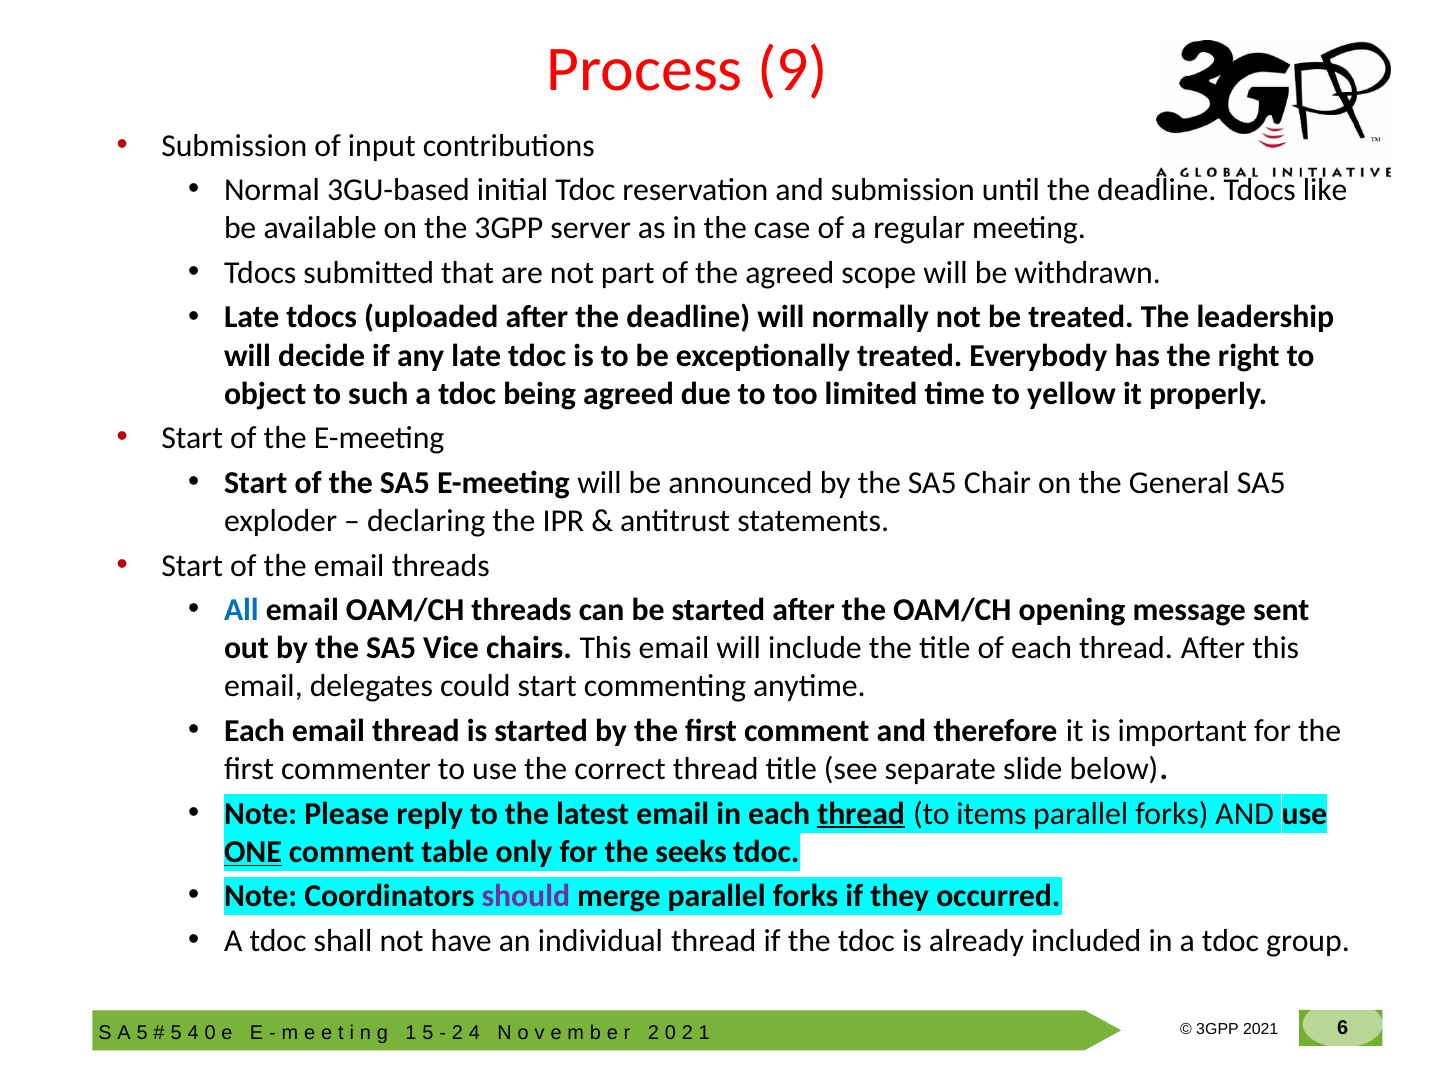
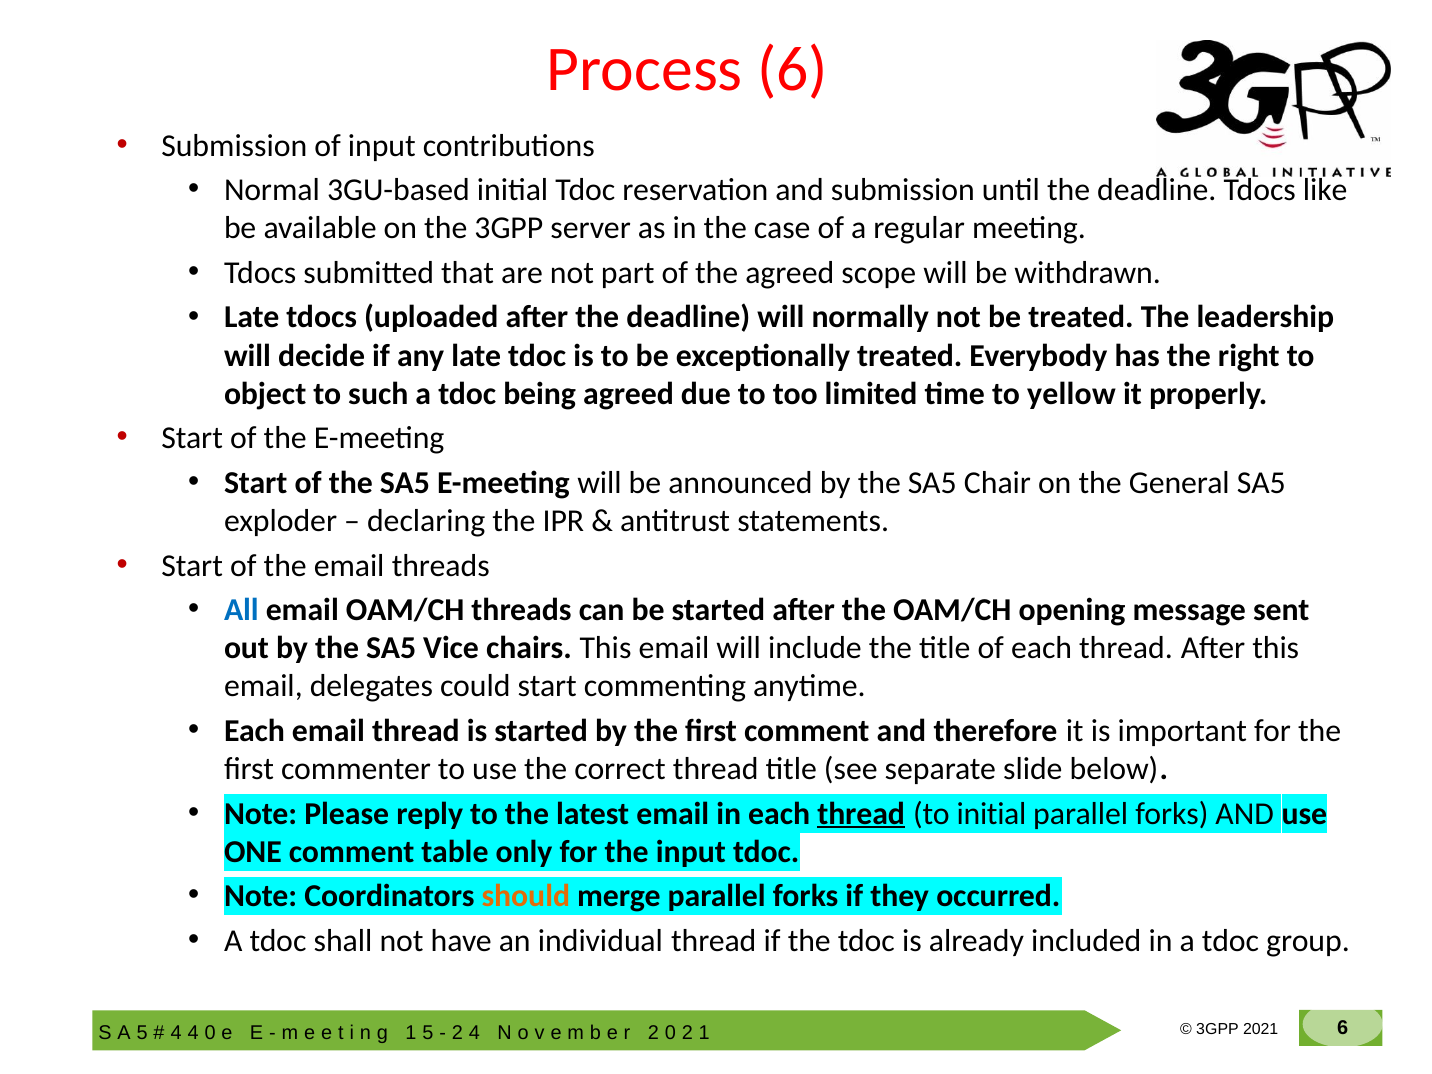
Process 9: 9 -> 6
to items: items -> initial
ONE underline: present -> none
the seeks: seeks -> input
should colour: purple -> orange
5 at (176, 1033): 5 -> 4
